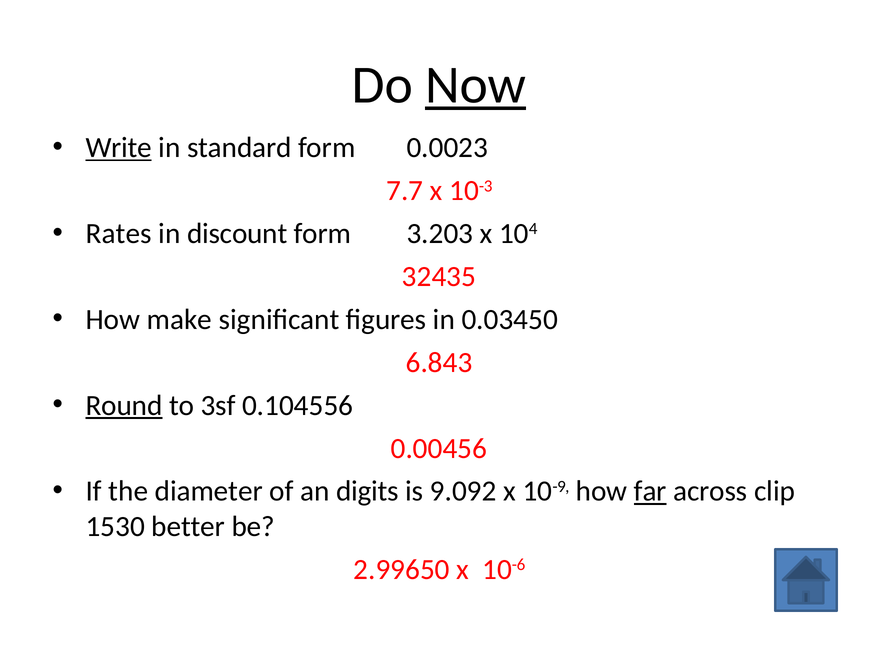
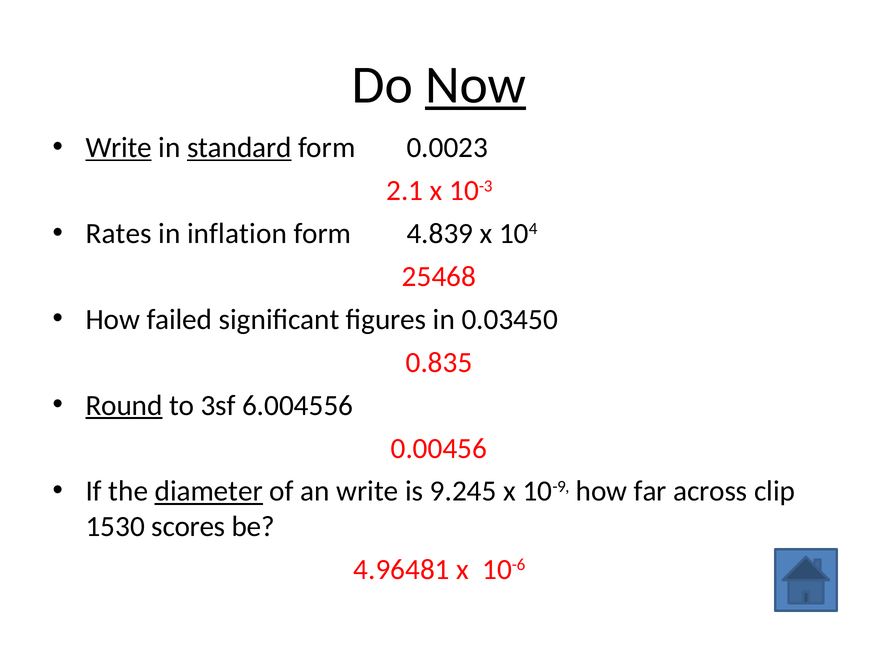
standard underline: none -> present
7.7: 7.7 -> 2.1
discount: discount -> inflation
3.203: 3.203 -> 4.839
32435: 32435 -> 25468
make: make -> failed
6.843: 6.843 -> 0.835
0.104556: 0.104556 -> 6.004556
diameter underline: none -> present
an digits: digits -> write
9.092: 9.092 -> 9.245
far underline: present -> none
better: better -> scores
2.99650: 2.99650 -> 4.96481
